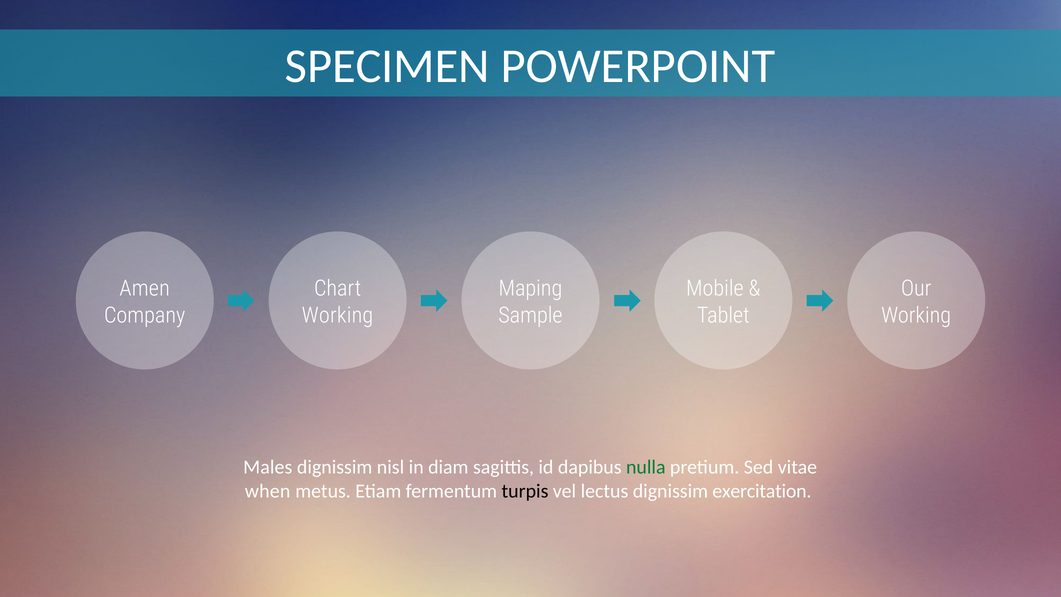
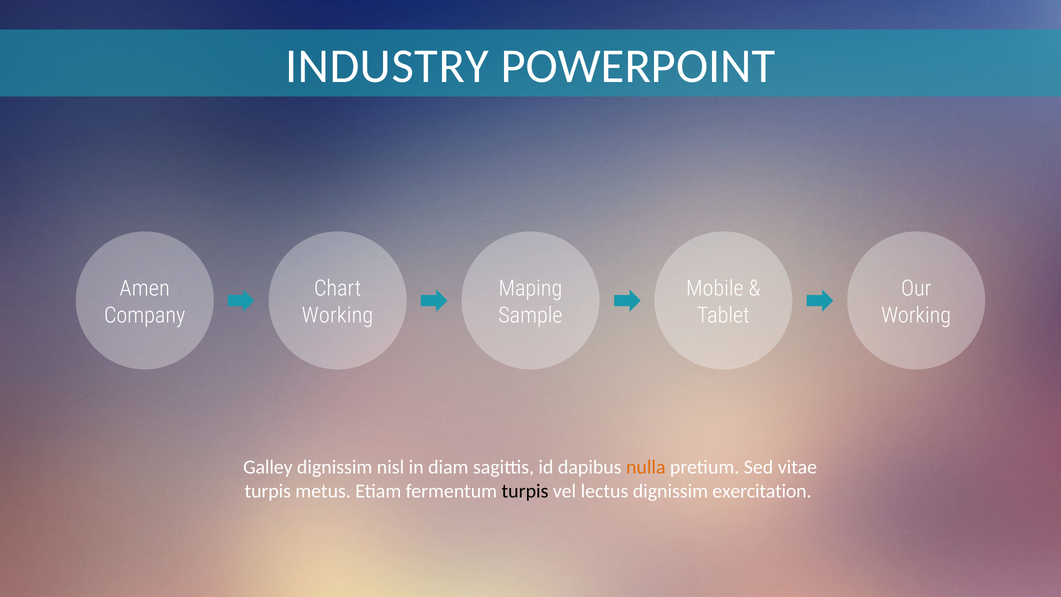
SPECIMEN: SPECIMEN -> INDUSTRY
Males: Males -> Galley
nulla colour: green -> orange
when at (268, 491): when -> turpis
